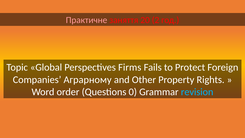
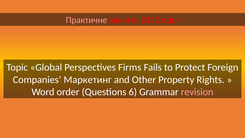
Аграрному: Аграрному -> Маркетинг
0: 0 -> 6
revision colour: light blue -> pink
